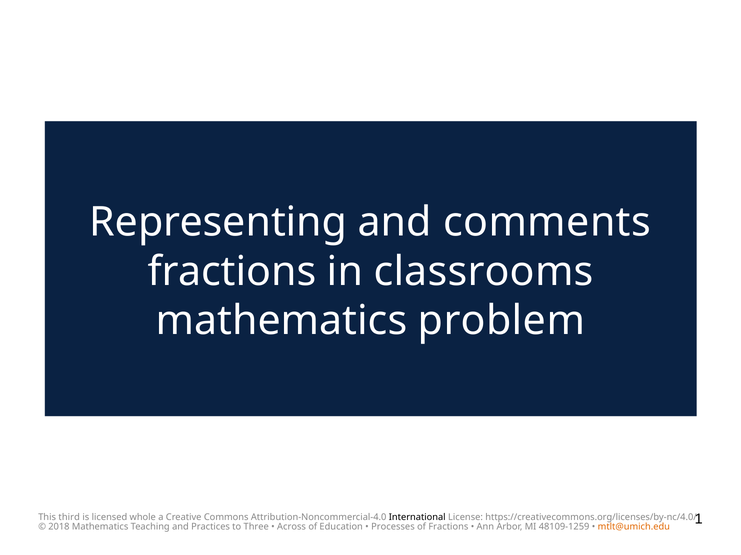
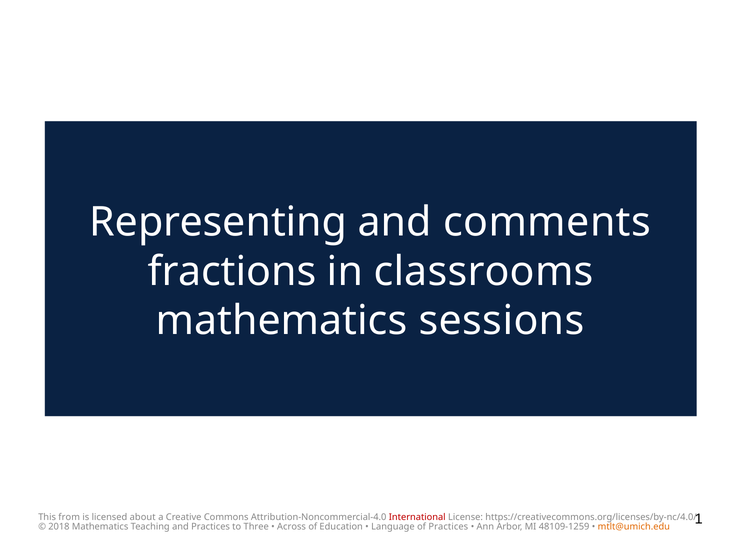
problem: problem -> sessions
third: third -> from
whole: whole -> about
International colour: black -> red
Processes: Processes -> Language
of Fractions: Fractions -> Practices
